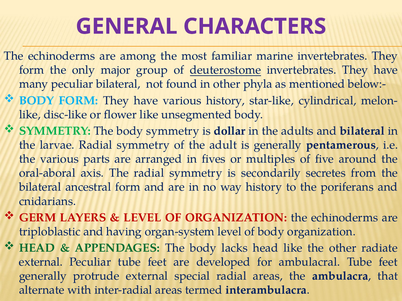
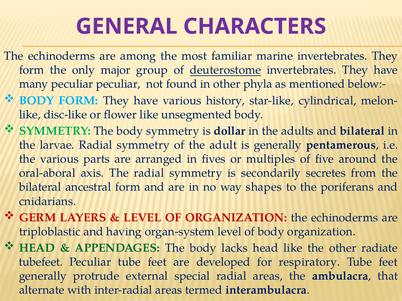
peculiar bilateral: bilateral -> peculiar
way history: history -> shapes
external at (41, 262): external -> tubefeet
ambulacral: ambulacral -> respiratory
